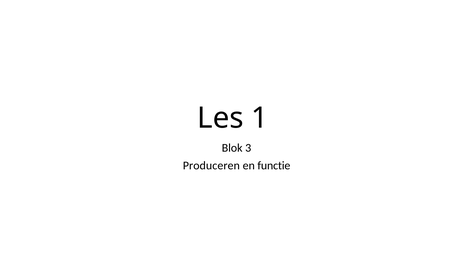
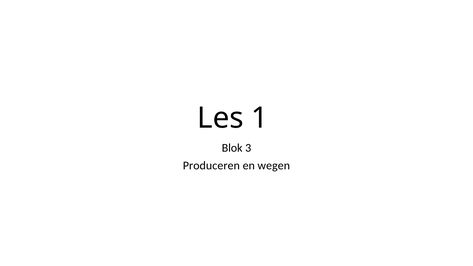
functie: functie -> wegen
